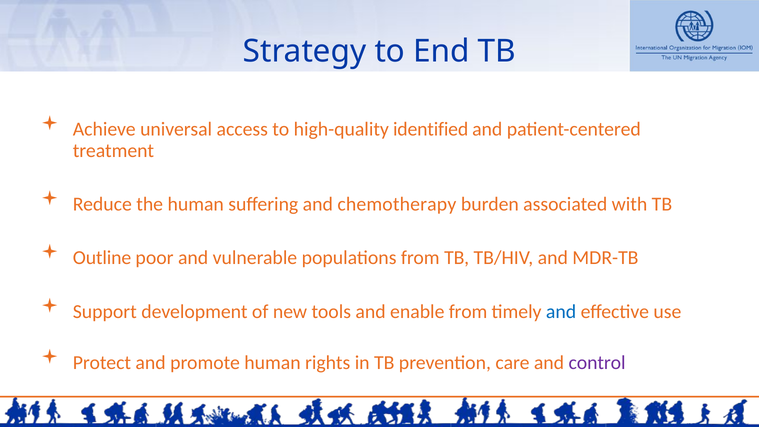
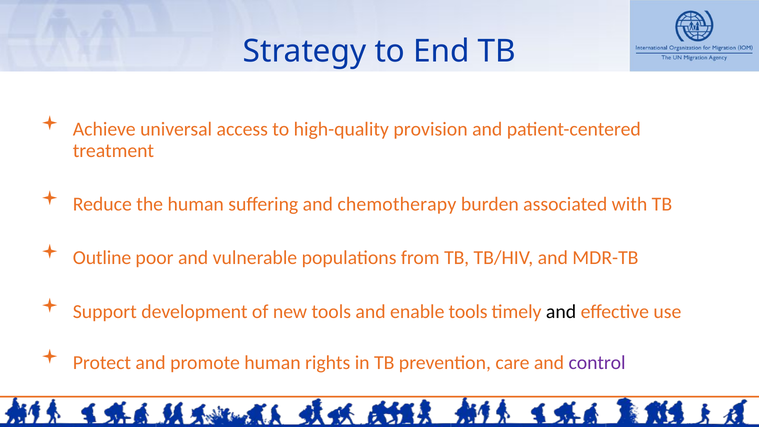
identified: identified -> provision
enable from: from -> tools
and at (561, 311) colour: blue -> black
